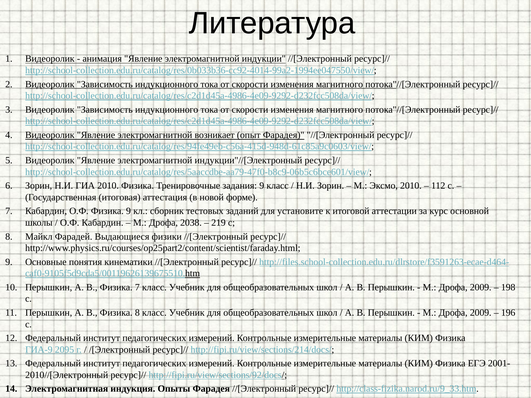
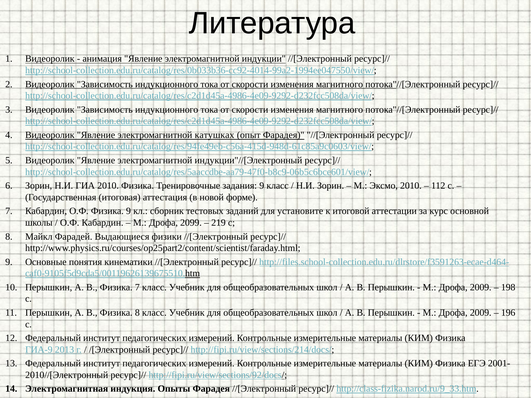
возникает: возникает -> катушках
2038: 2038 -> 2099
2095: 2095 -> 2013
